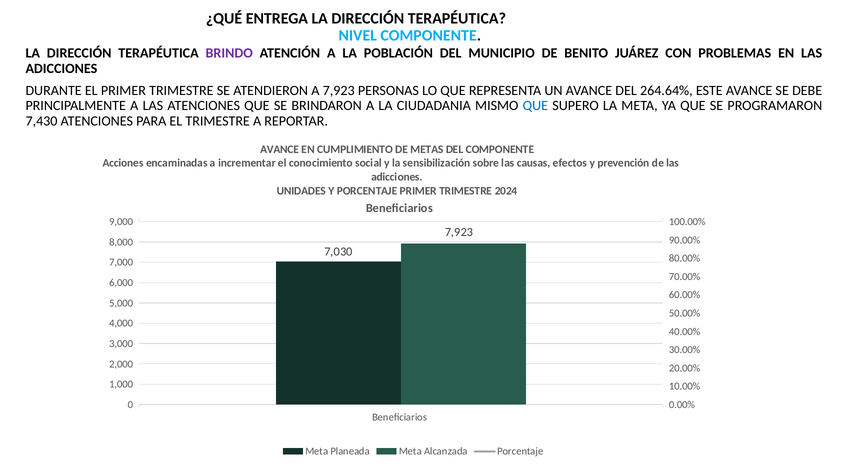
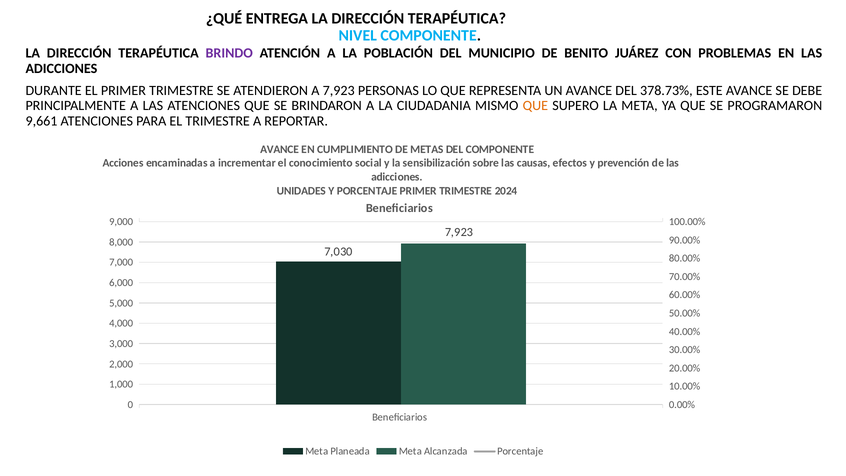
264.64%: 264.64% -> 378.73%
QUE at (535, 106) colour: blue -> orange
7,430: 7,430 -> 9,661
